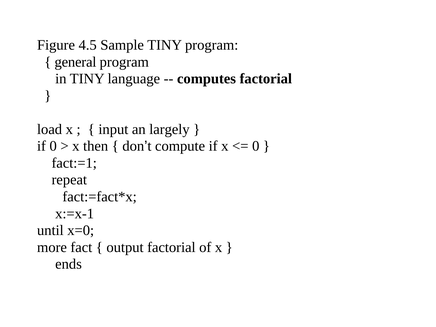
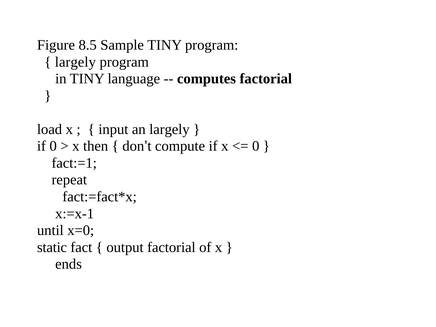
4.5: 4.5 -> 8.5
general at (75, 62): general -> largely
more: more -> static
